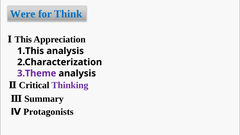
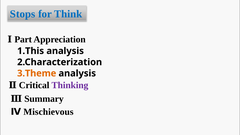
Were: Were -> Stops
This: This -> Part
3.Theme colour: purple -> orange
Protagonists: Protagonists -> Mischievous
